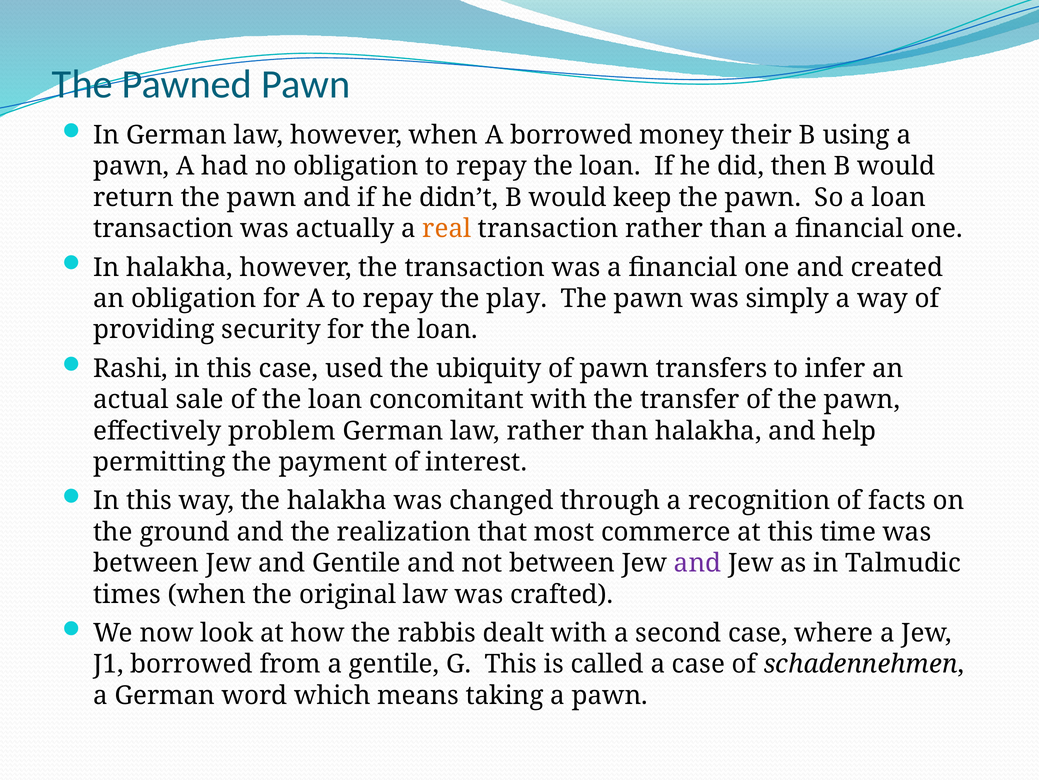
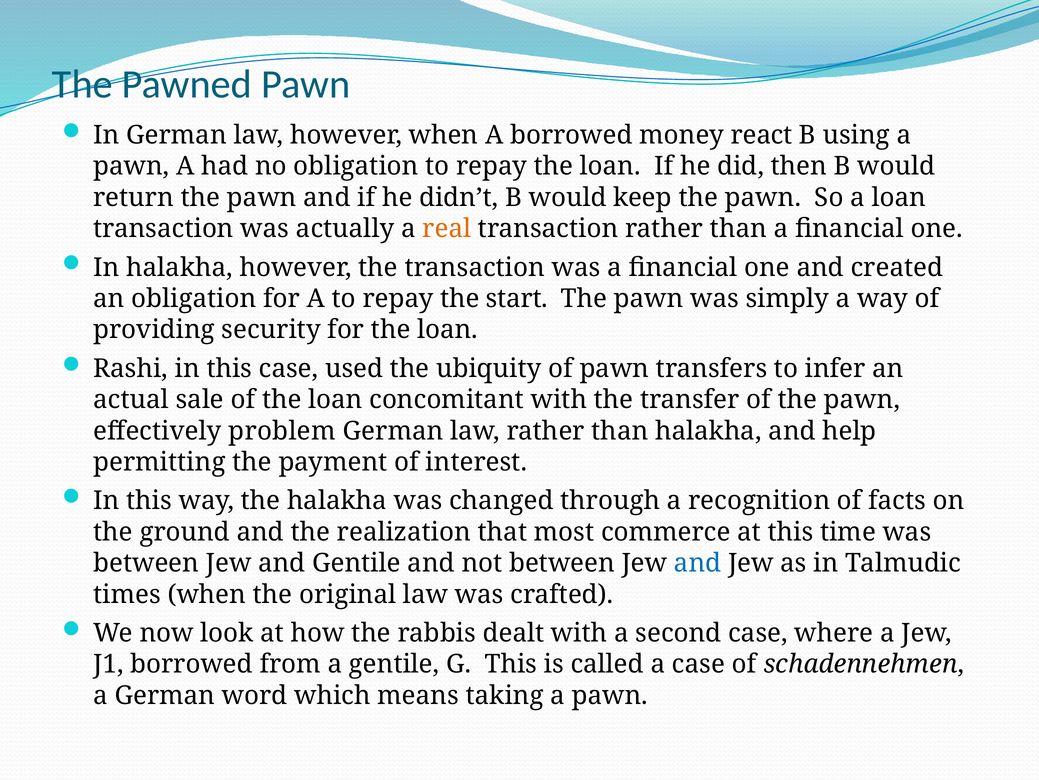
their: their -> react
play: play -> start
and at (698, 563) colour: purple -> blue
